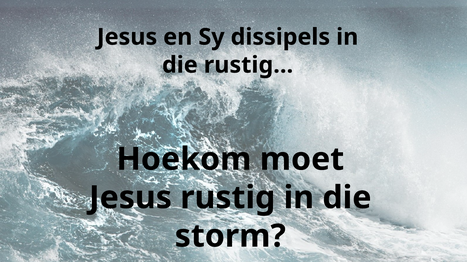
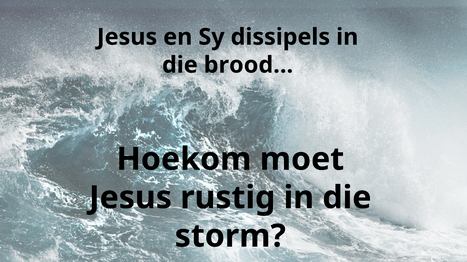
rustig…: rustig… -> brood…
